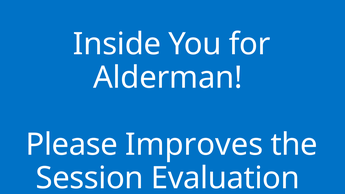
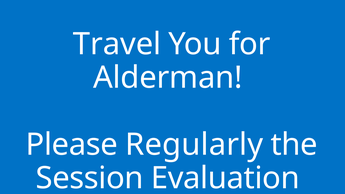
Inside: Inside -> Travel
Improves: Improves -> Regularly
